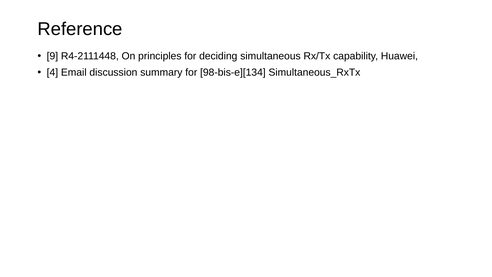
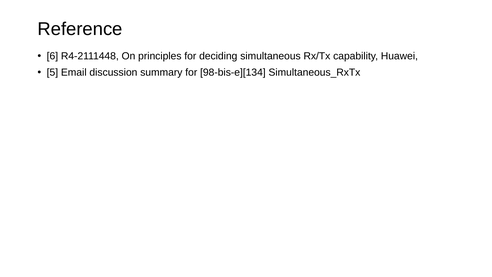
9: 9 -> 6
4: 4 -> 5
